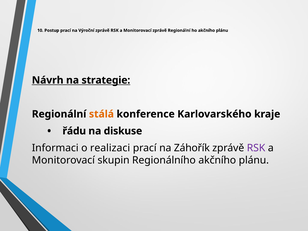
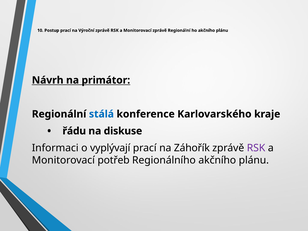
strategie: strategie -> primátor
stálá colour: orange -> blue
realizaci: realizaci -> vyplývají
skupin: skupin -> potřeb
